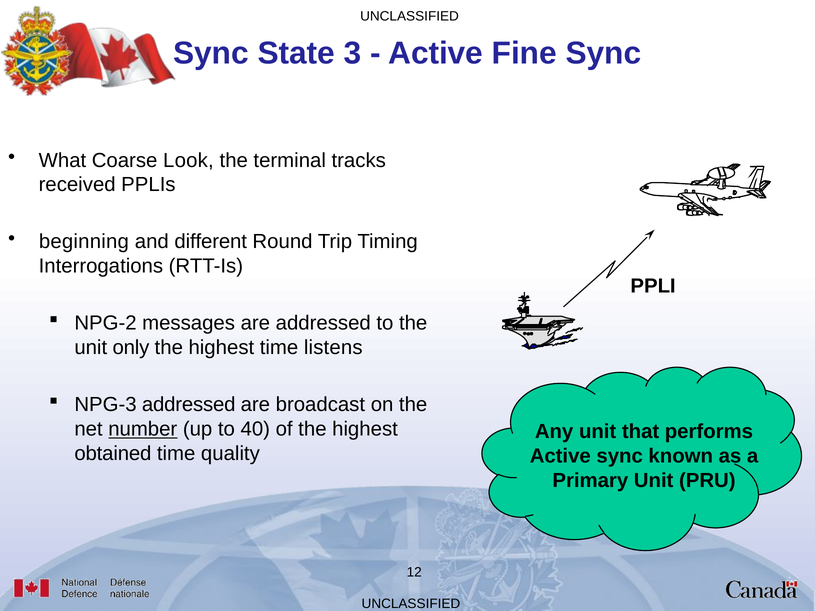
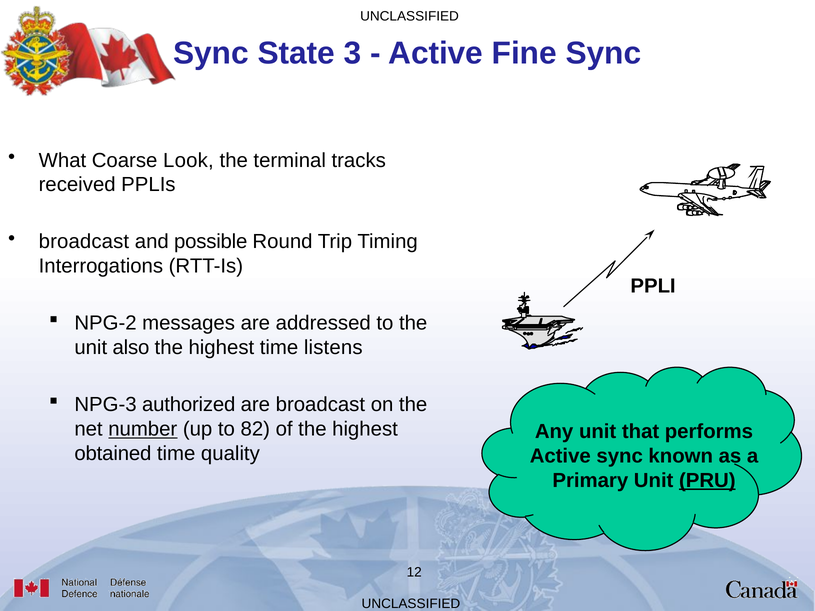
beginning at (84, 242): beginning -> broadcast
different: different -> possible
only: only -> also
NPG-3 addressed: addressed -> authorized
40: 40 -> 82
PRU underline: none -> present
